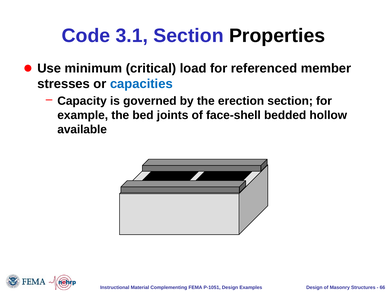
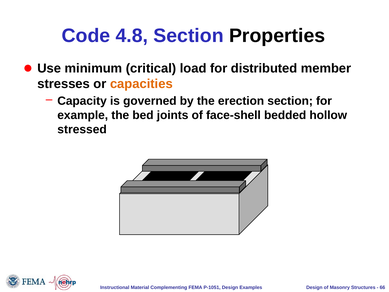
3.1: 3.1 -> 4.8
referenced: referenced -> distributed
capacities colour: blue -> orange
available: available -> stressed
